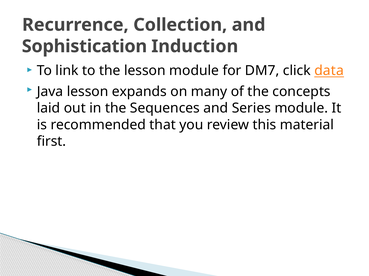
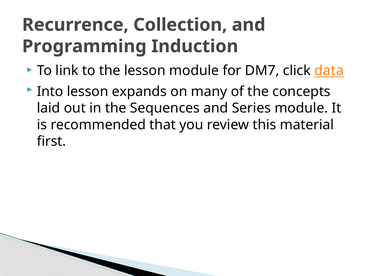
Sophistication: Sophistication -> Programming
Java: Java -> Into
